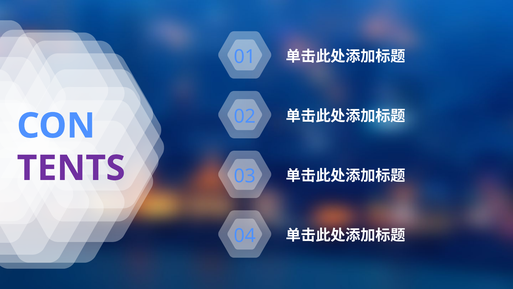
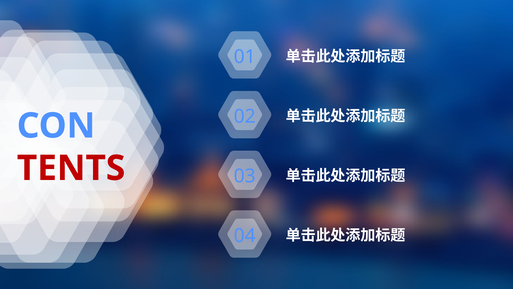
TENTS colour: purple -> red
